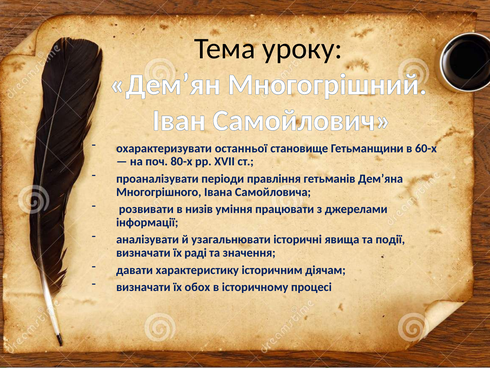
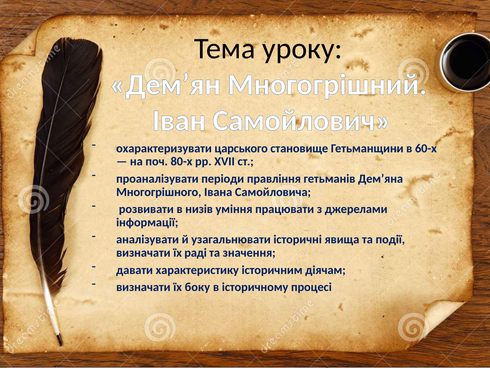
останньої: останньої -> царського
обох: обох -> боку
